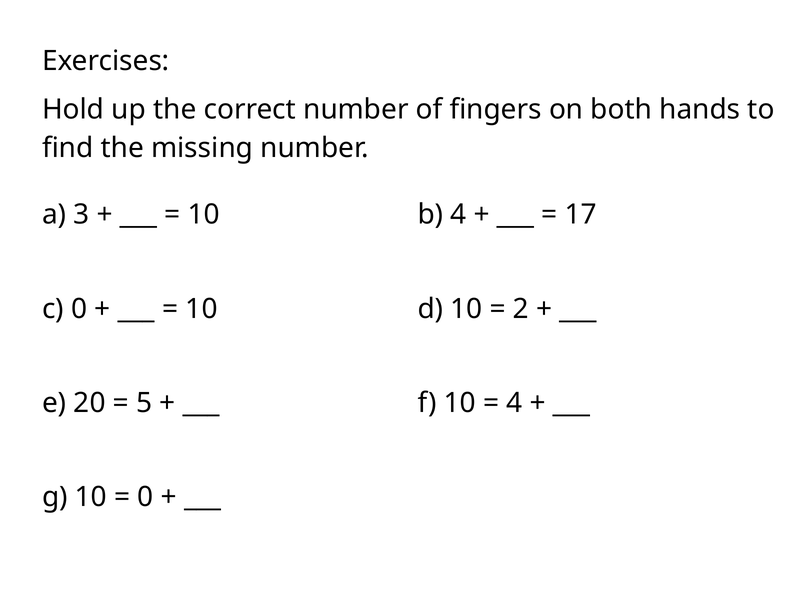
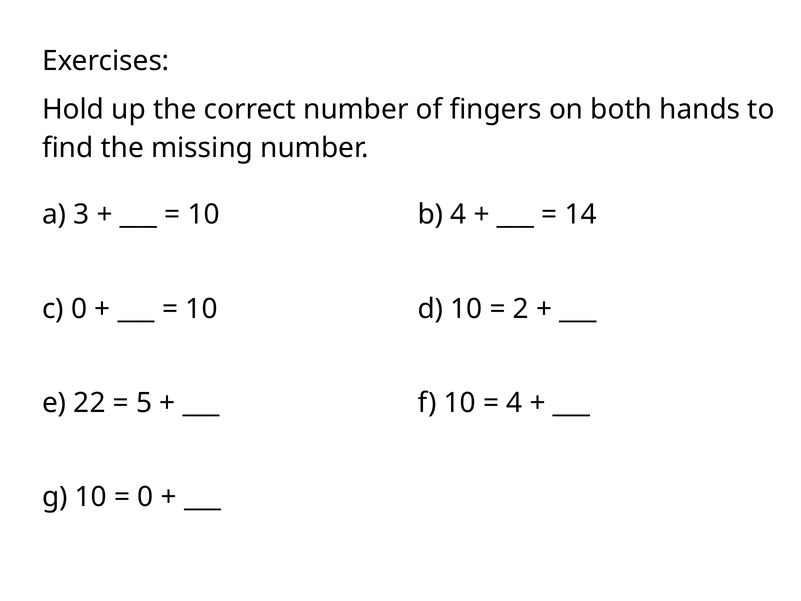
17: 17 -> 14
20: 20 -> 22
